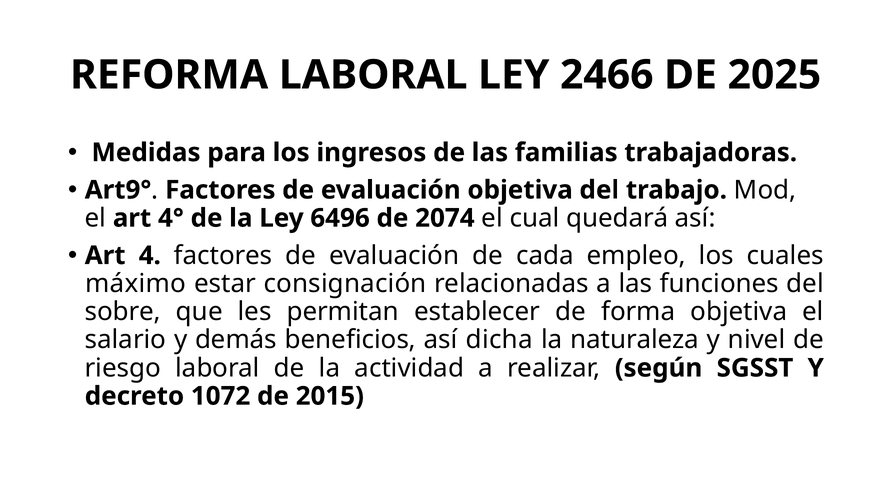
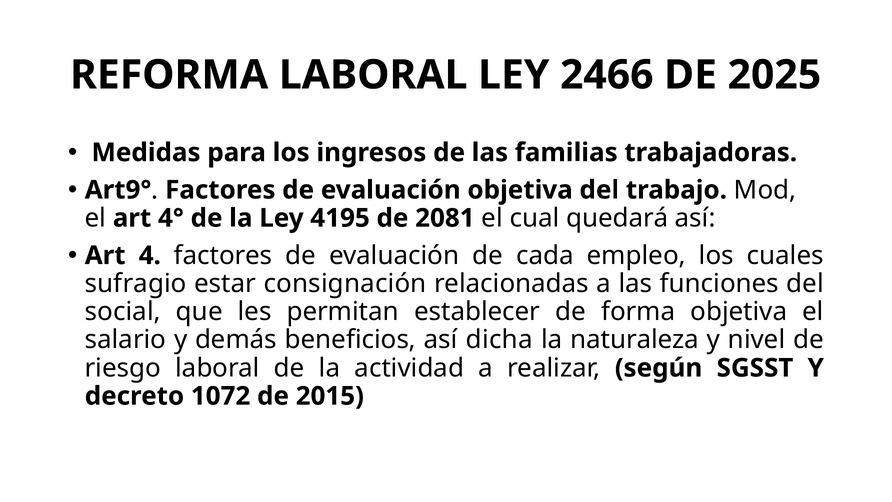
6496: 6496 -> 4195
2074: 2074 -> 2081
máximo: máximo -> sufragio
sobre: sobre -> social
